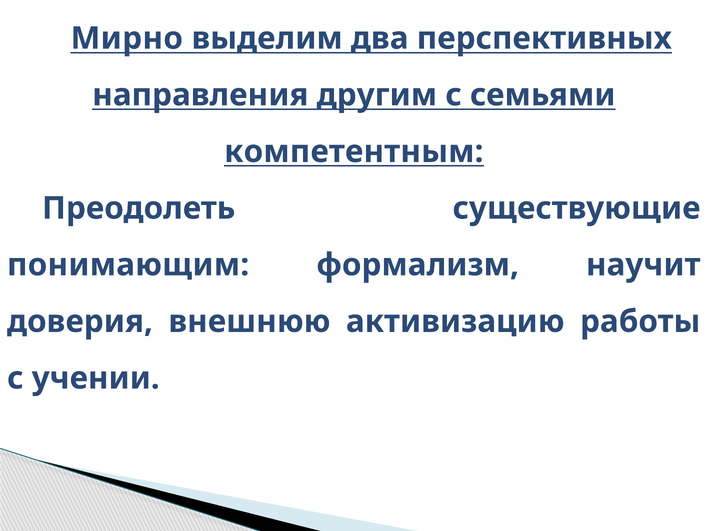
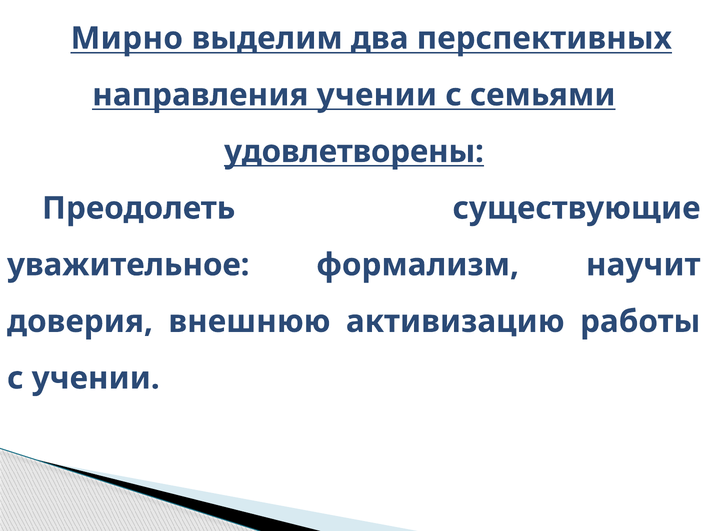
направления другим: другим -> учении
компетентным: компетентным -> удовлетворены
понимающим: понимающим -> уважительное
